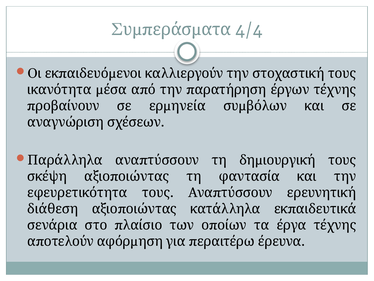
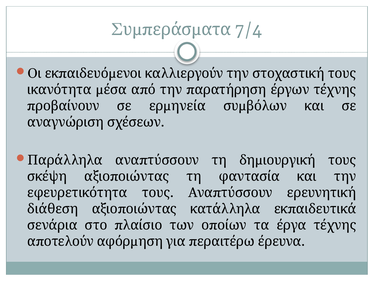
4/4: 4/4 -> 7/4
